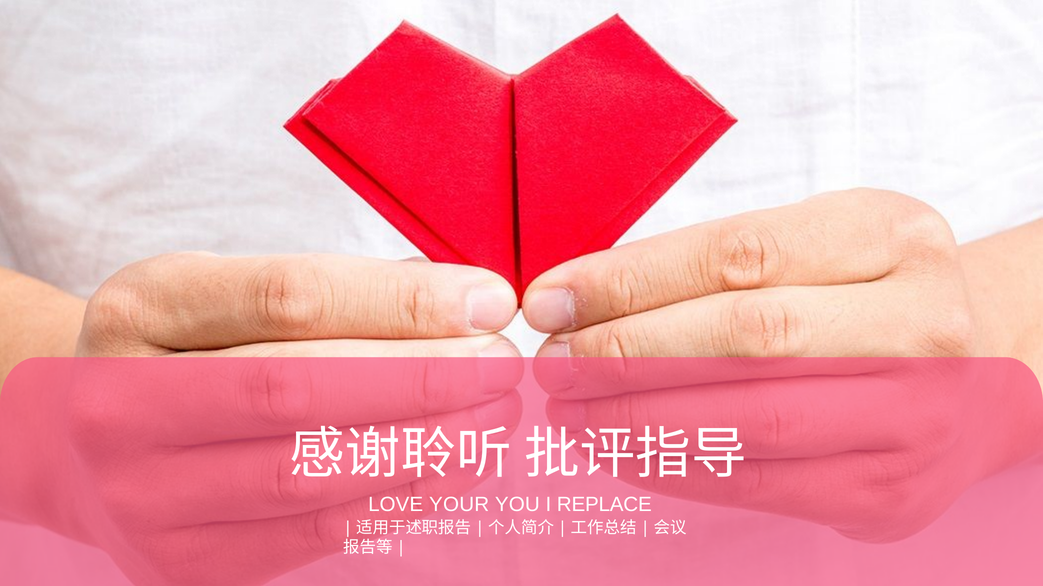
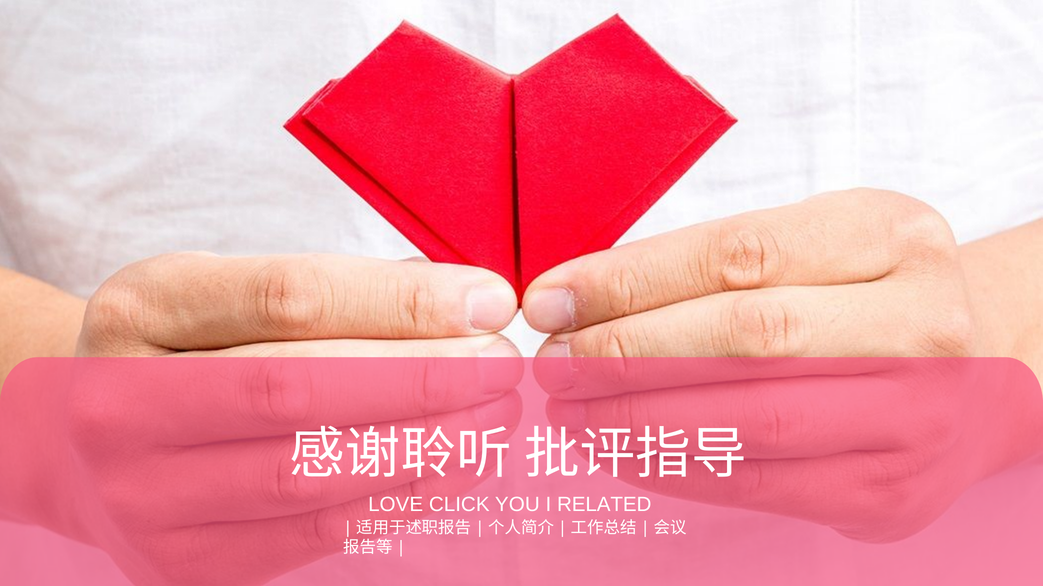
YOUR: YOUR -> CLICK
REPLACE: REPLACE -> RELATED
